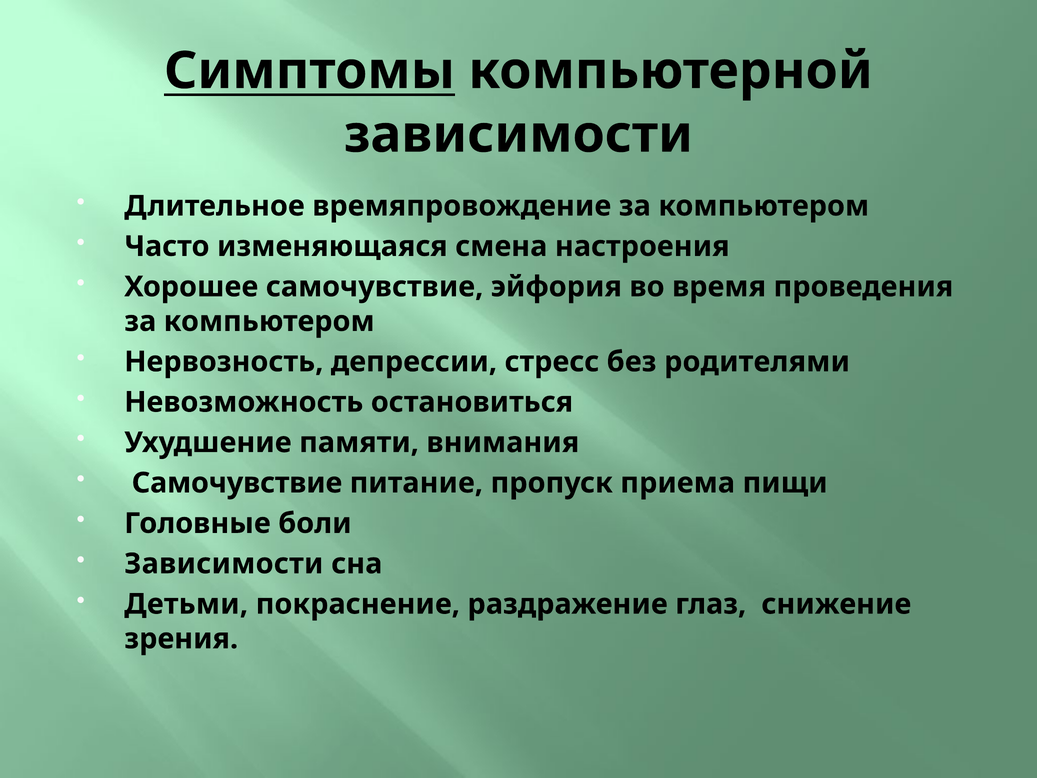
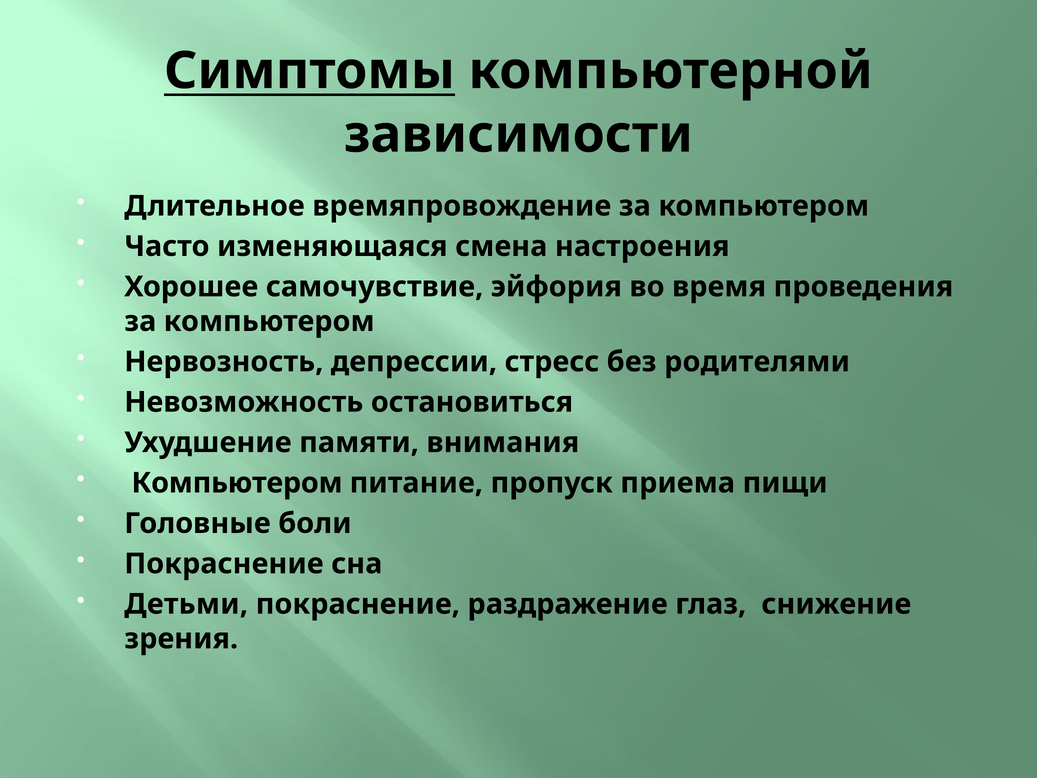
Самочувствие at (237, 483): Самочувствие -> Компьютером
Зависимости at (224, 564): Зависимости -> Покраснение
